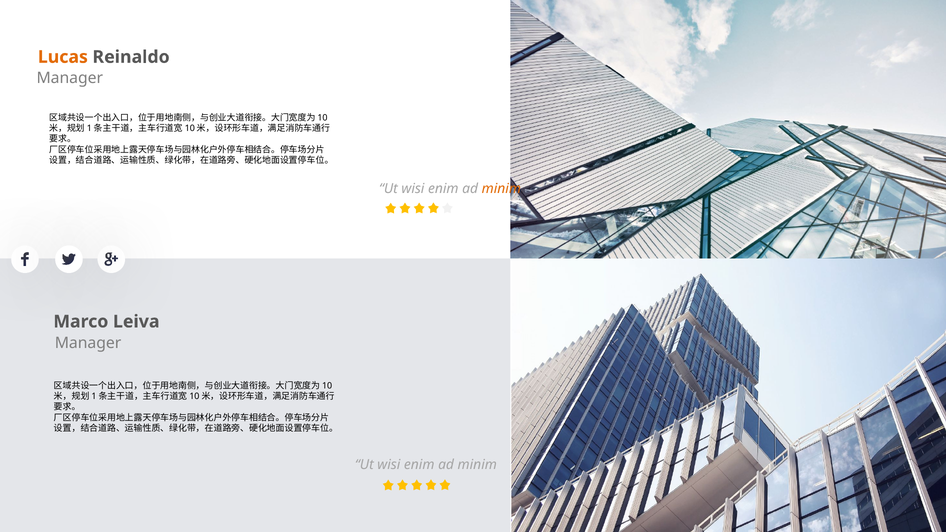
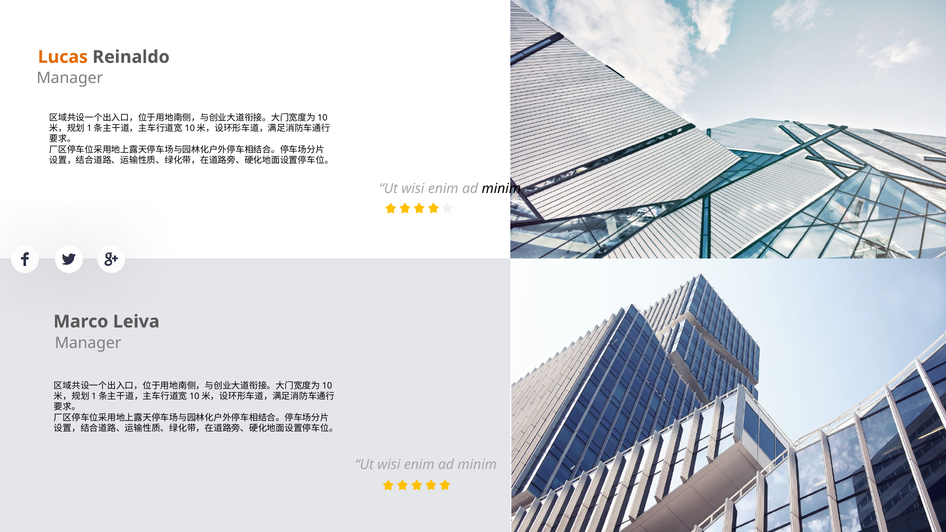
minim at (501, 189) colour: orange -> black
